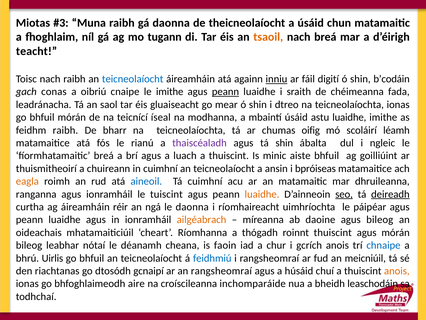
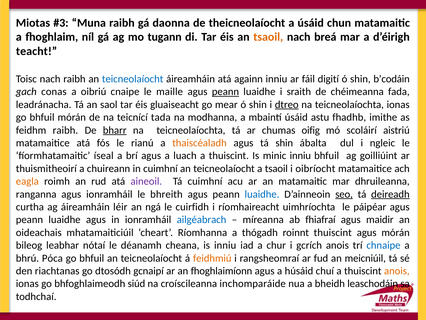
inniu at (276, 79) underline: present -> none
le imithe: imithe -> maille
dtreo underline: none -> present
íseal: íseal -> tada
astu luaidhe: luaidhe -> fhadhb
bharr underline: none -> present
léamh: léamh -> aistriú
thaiscéaladh colour: purple -> orange
fíormhatamaitic breá: breá -> íseal
minic aiste: aiste -> inniu
a ansin: ansin -> tsaoil
bpróiseas: bpróiseas -> oibríocht
aineoil colour: blue -> purple
tuiscint: tuiscint -> bhreith
luaidhe at (262, 194) colour: orange -> blue
réir: réir -> léir
le daonna: daonna -> cuirfidh
ailgéabrach colour: orange -> blue
daoine: daoine -> fhiafraí
agus bileog: bileog -> maidir
is faoin: faoin -> inniu
Uirlis: Uirlis -> Póca
feidhmiú colour: blue -> orange
an rangsheomraí: rangsheomraí -> fhoghlaimíonn
aire: aire -> siúd
